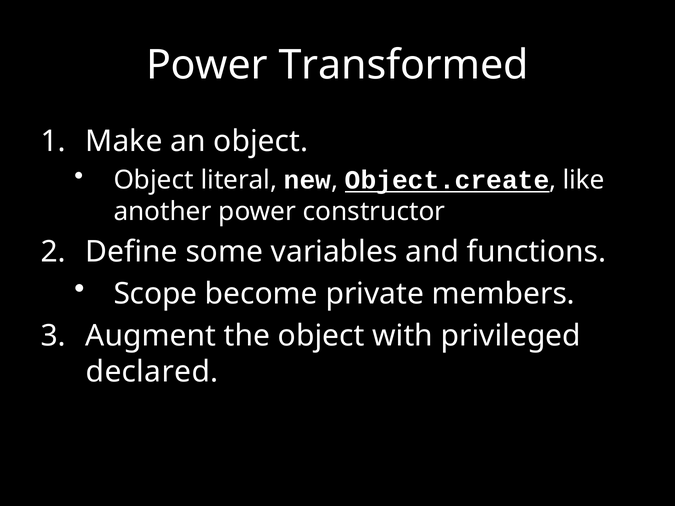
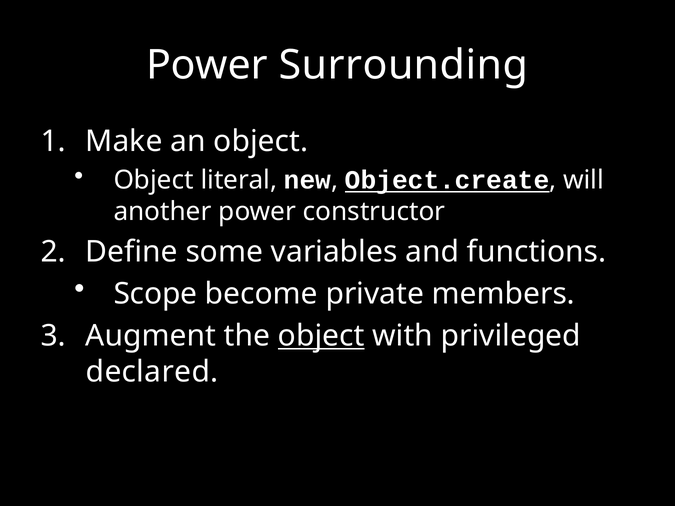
Transformed: Transformed -> Surrounding
like: like -> will
object at (321, 336) underline: none -> present
